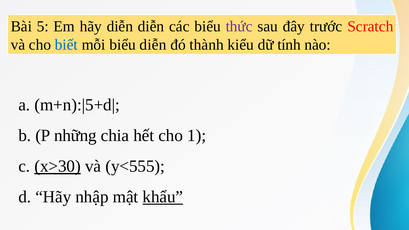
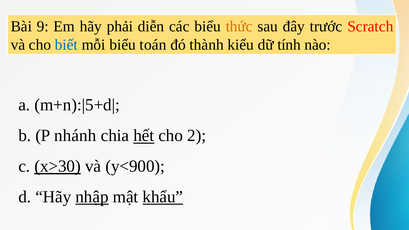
5: 5 -> 9
hãy diễn: diễn -> phải
thức colour: purple -> orange
biểu diễn: diễn -> toán
những: những -> nhánh
hết underline: none -> present
1: 1 -> 2
y<555: y<555 -> y<900
nhập underline: none -> present
